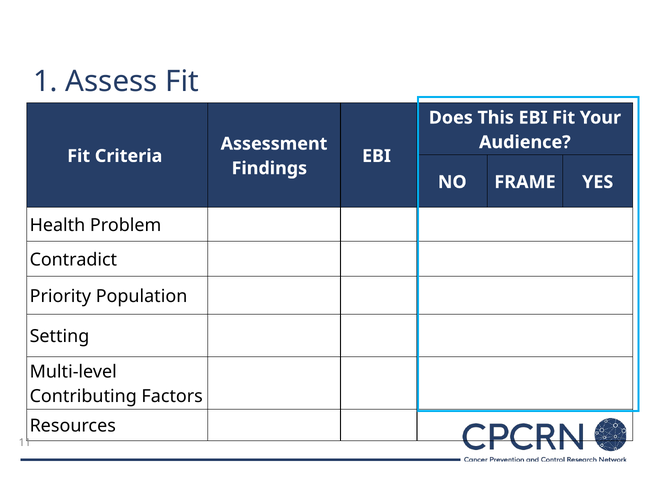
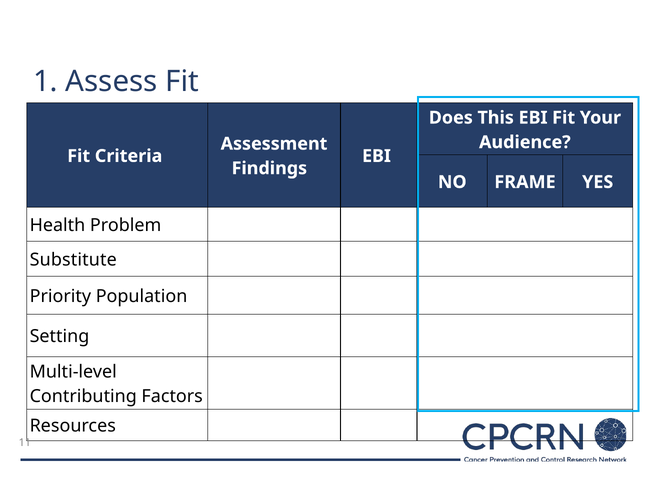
Contradict: Contradict -> Substitute
